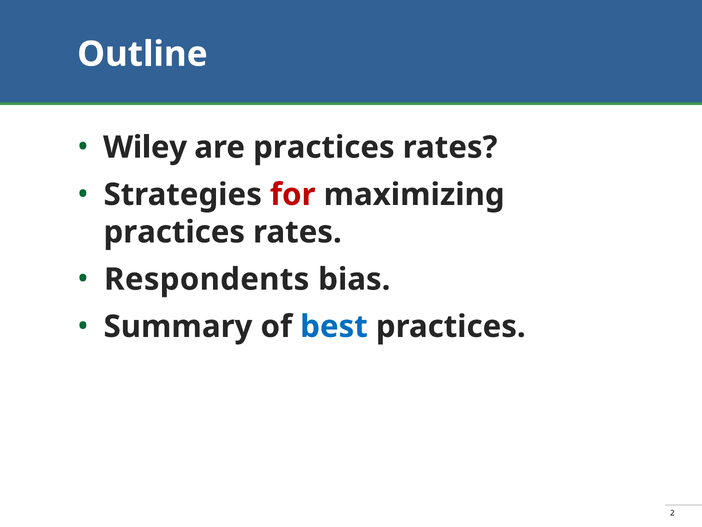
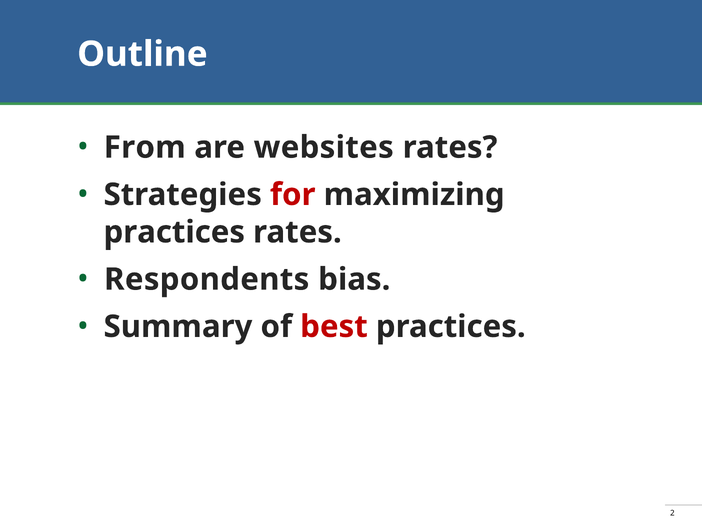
Wiley: Wiley -> From
are practices: practices -> websites
best colour: blue -> red
